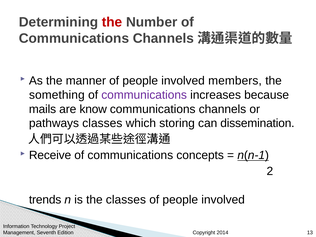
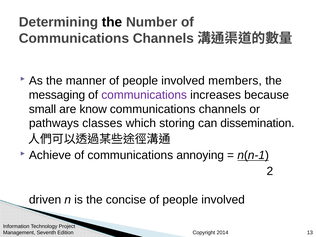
the at (112, 22) colour: red -> black
something: something -> messaging
mails: mails -> small
Receive: Receive -> Achieve
concepts: concepts -> annoying
trends: trends -> driven
the classes: classes -> concise
